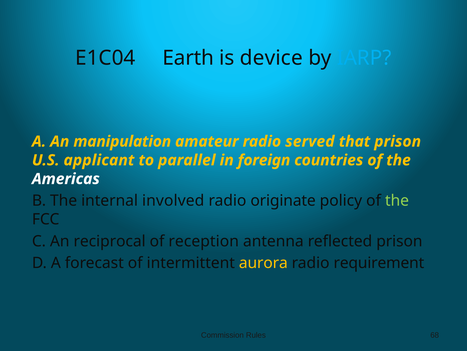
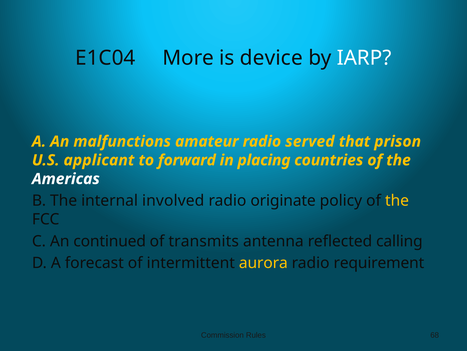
Earth: Earth -> More
IARP colour: light blue -> white
manipulation: manipulation -> malfunctions
parallel: parallel -> forward
foreign: foreign -> placing
the at (397, 200) colour: light green -> yellow
reciprocal: reciprocal -> continued
reception: reception -> transmits
reflected prison: prison -> calling
